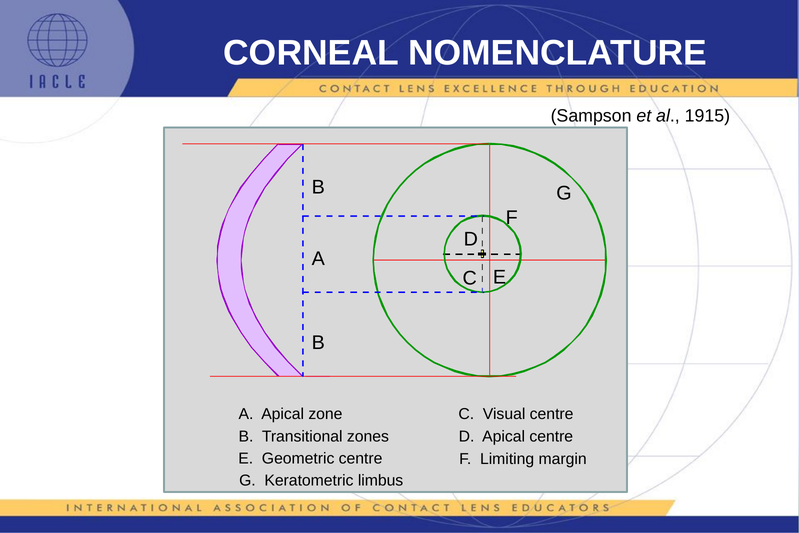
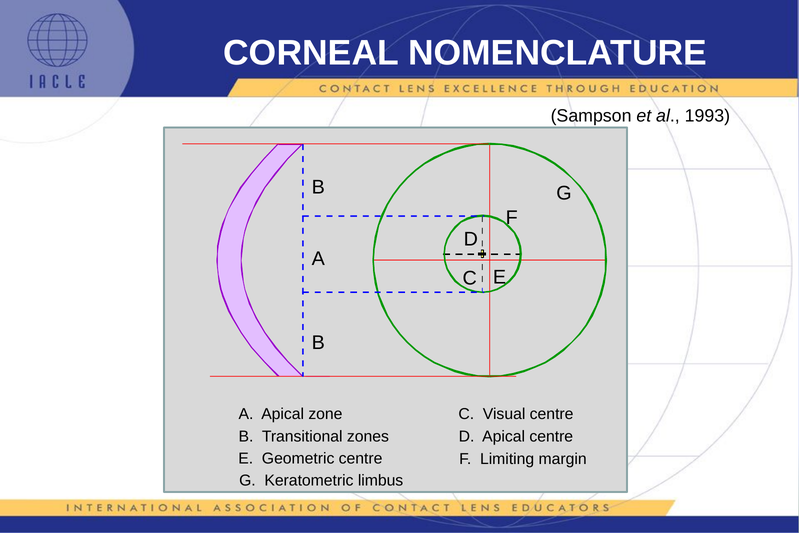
1915: 1915 -> 1993
